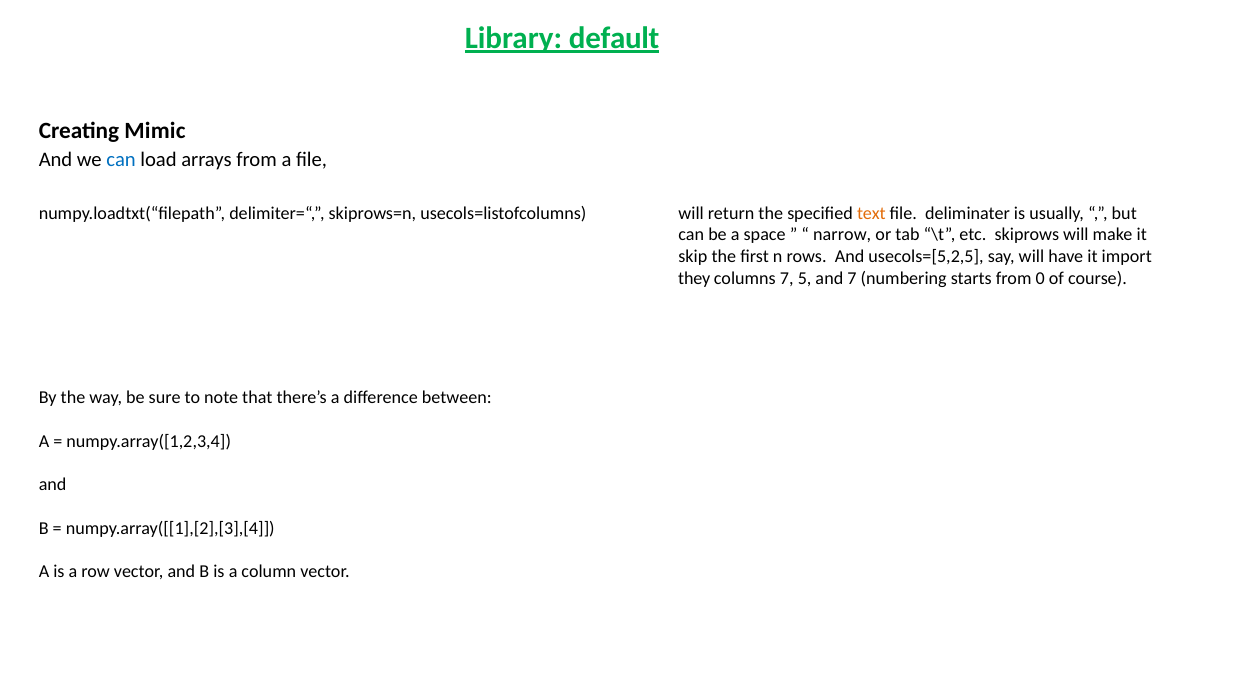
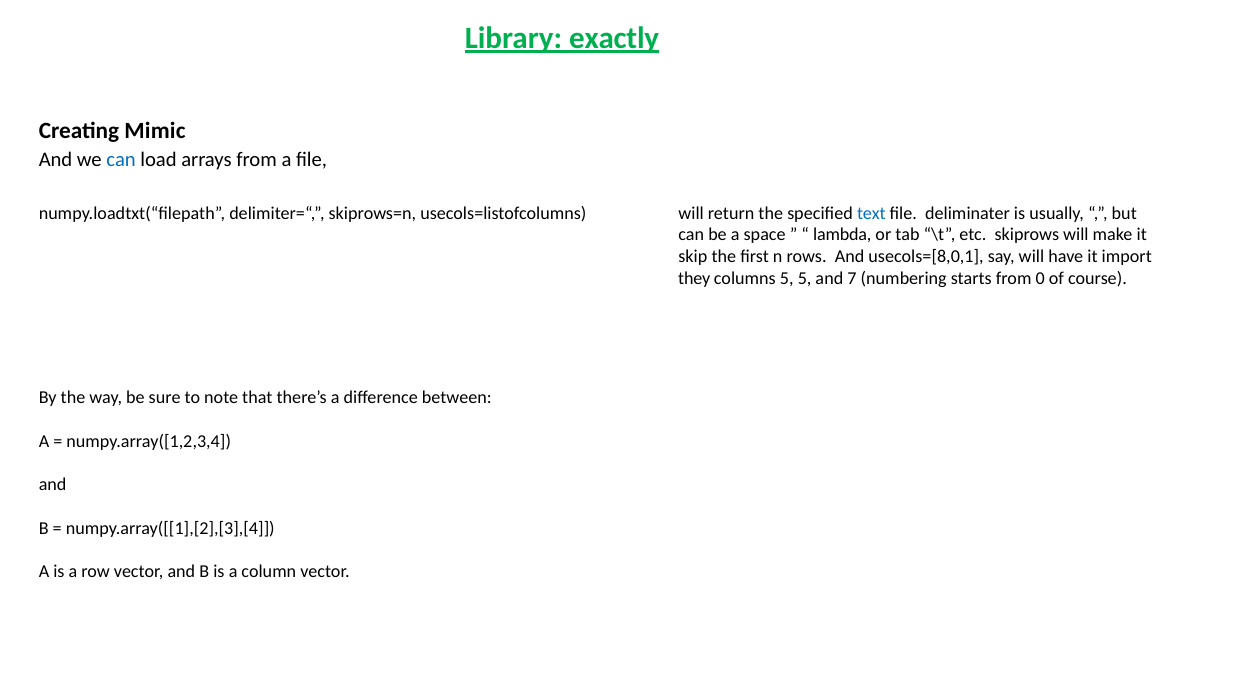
default: default -> exactly
text colour: orange -> blue
narrow: narrow -> lambda
usecols=[5,2,5: usecols=[5,2,5 -> usecols=[8,0,1
columns 7: 7 -> 5
